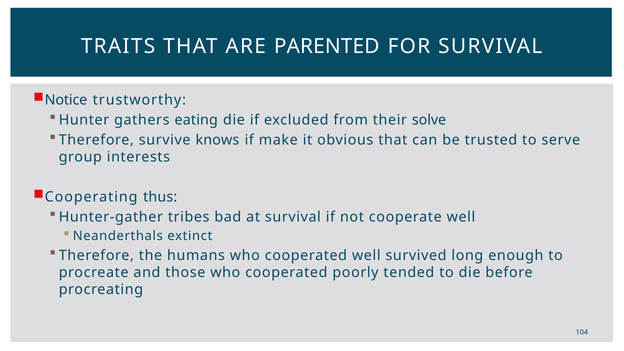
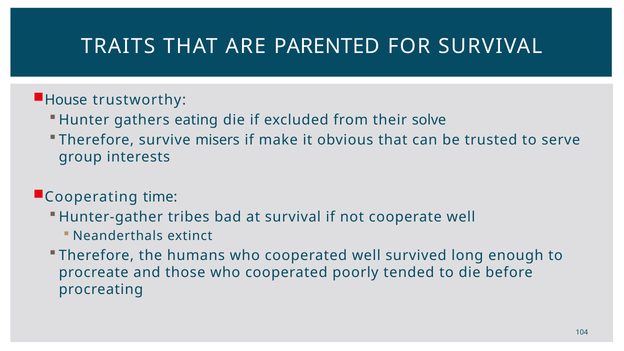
Notice: Notice -> House
knows: knows -> misers
thus: thus -> time
